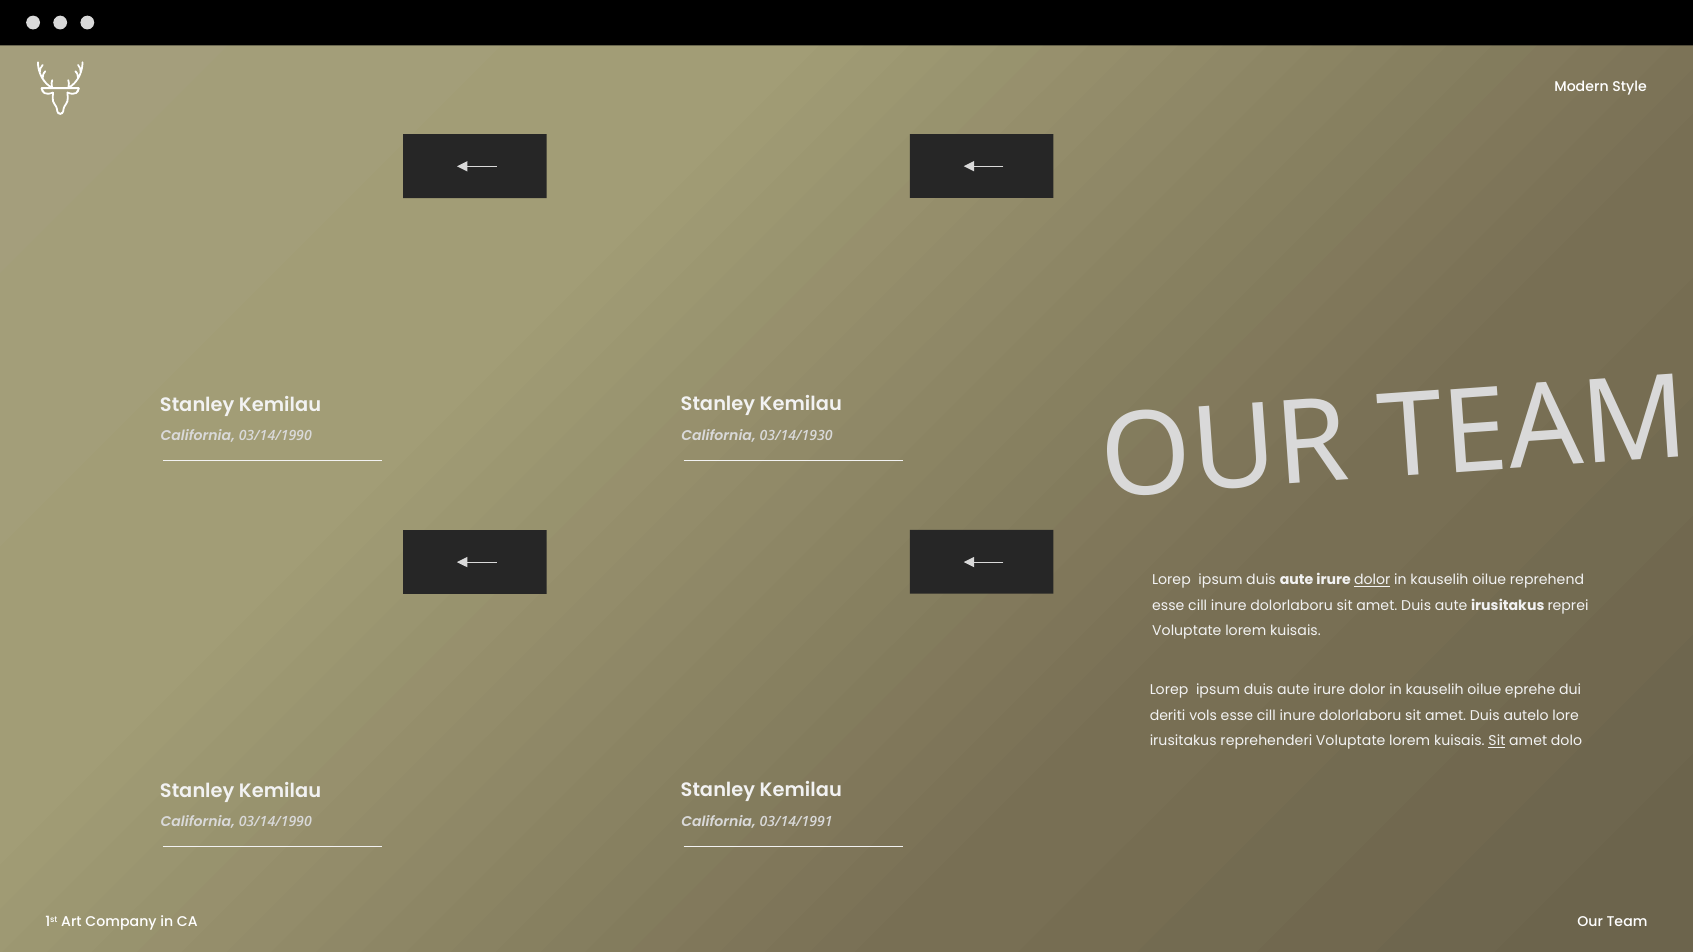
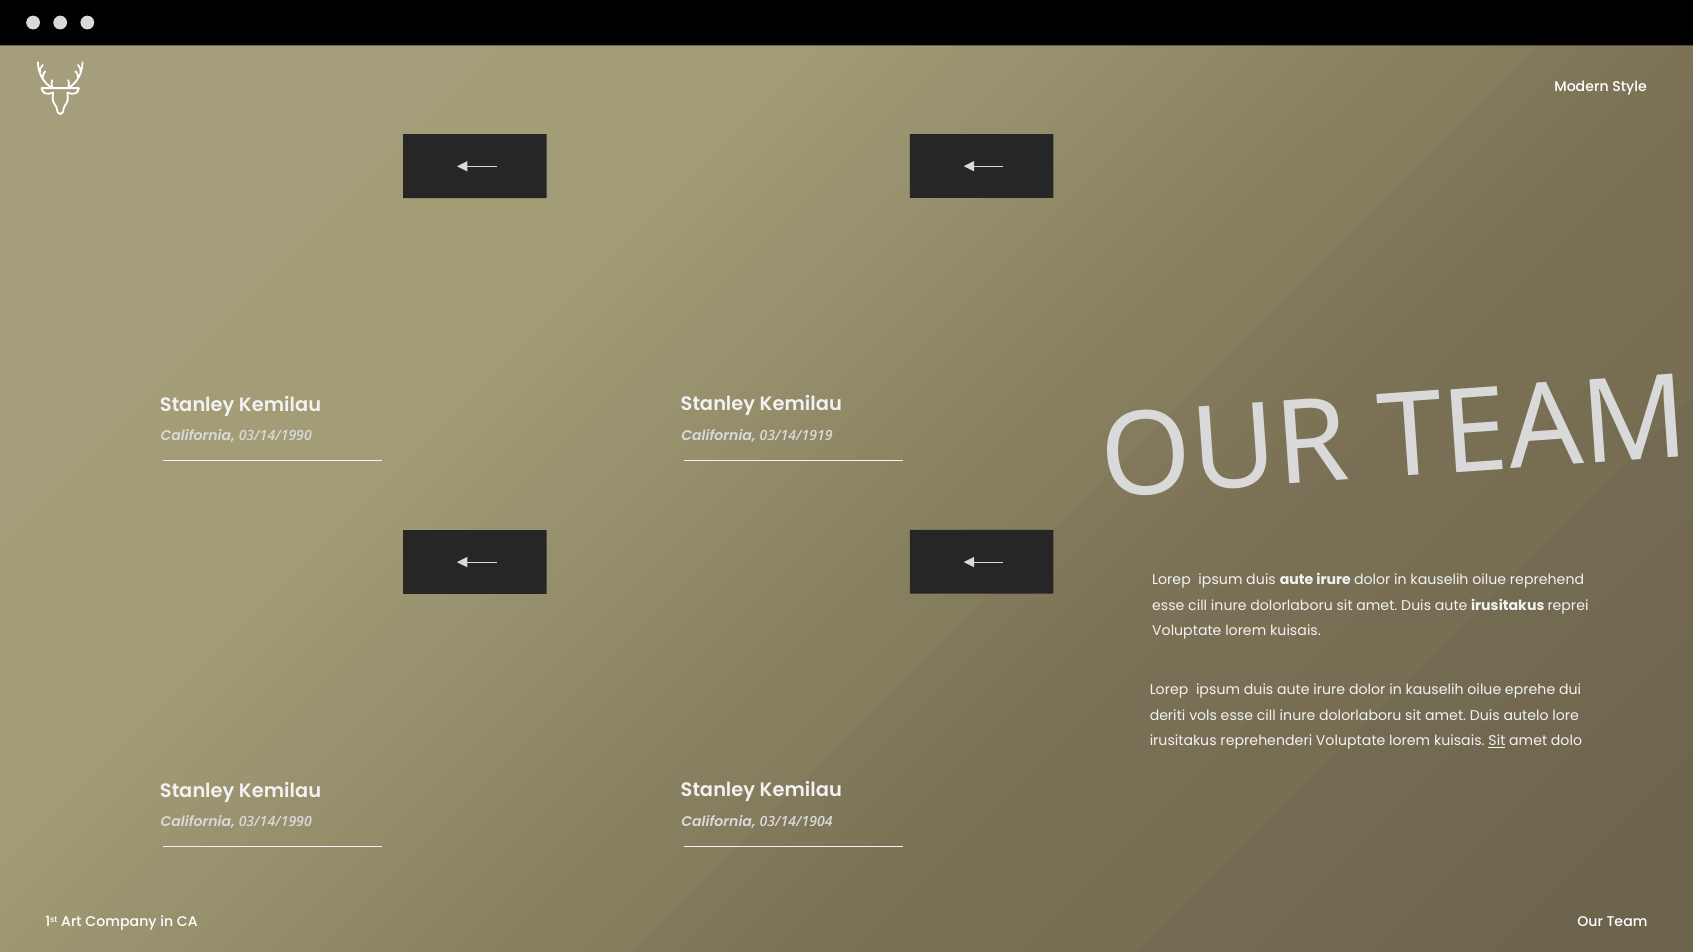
03/14/1930: 03/14/1930 -> 03/14/1919
dolor at (1372, 580) underline: present -> none
03/14/1991: 03/14/1991 -> 03/14/1904
